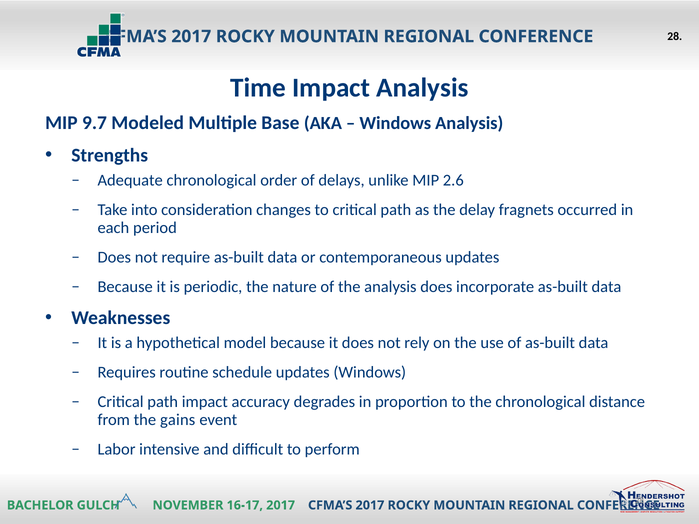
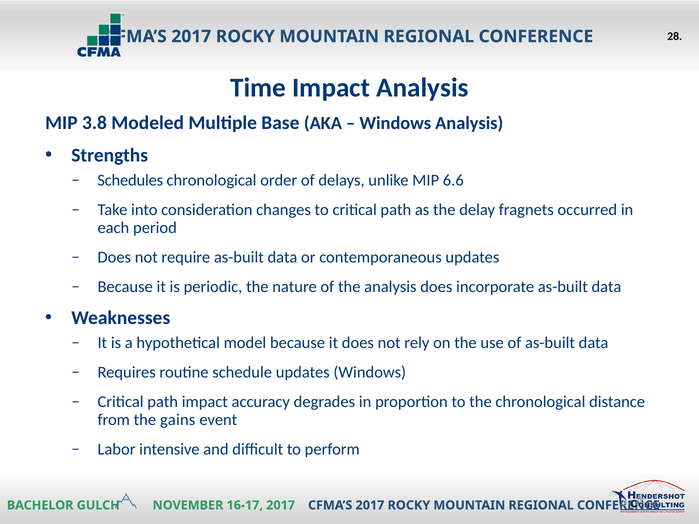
9.7: 9.7 -> 3.8
Adequate: Adequate -> Schedules
2.6: 2.6 -> 6.6
